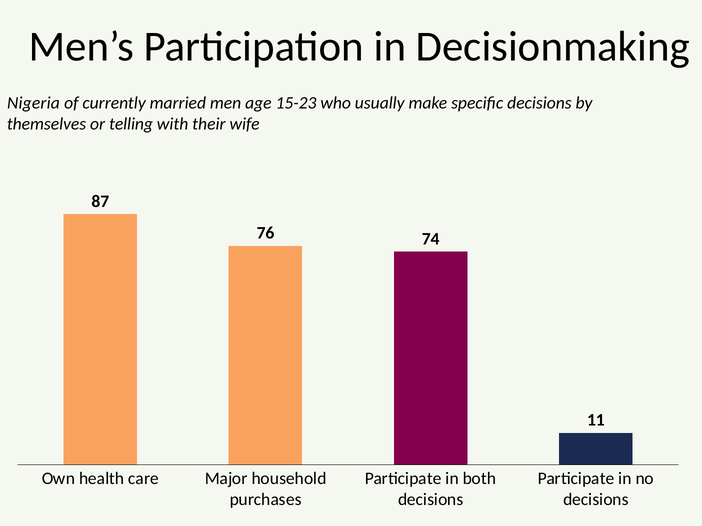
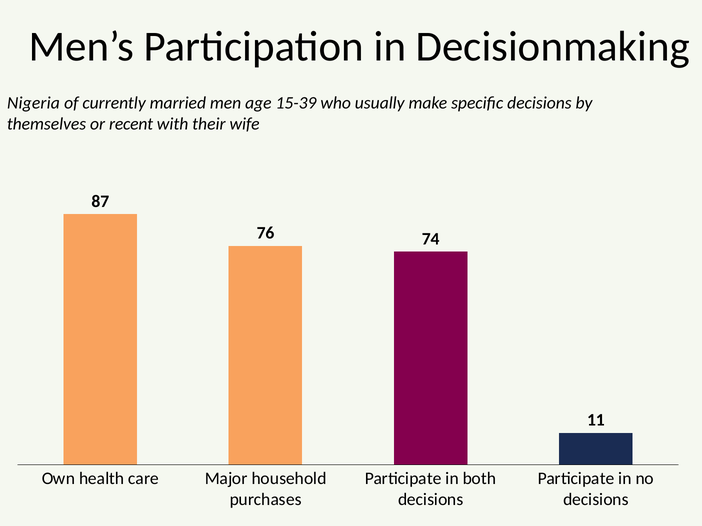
15-23: 15-23 -> 15-39
telling: telling -> recent
